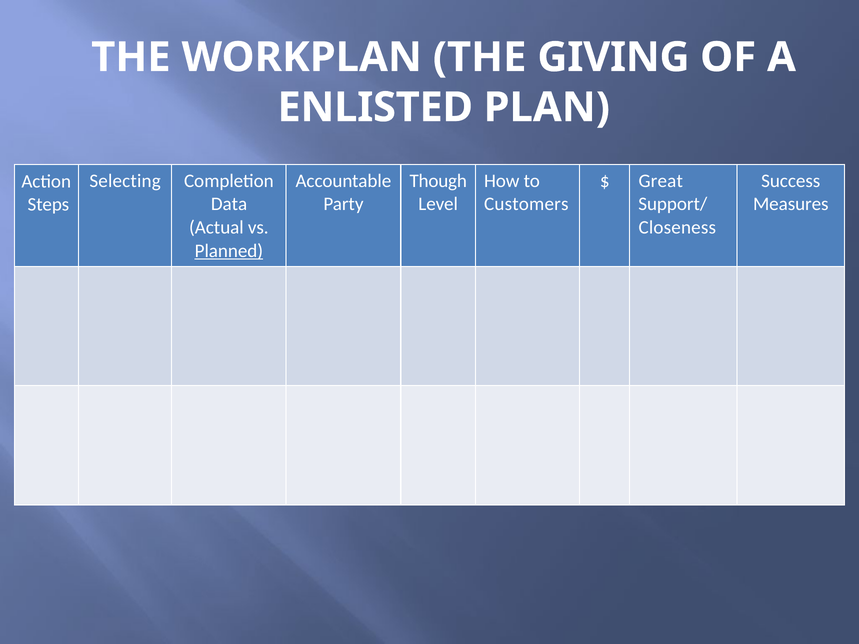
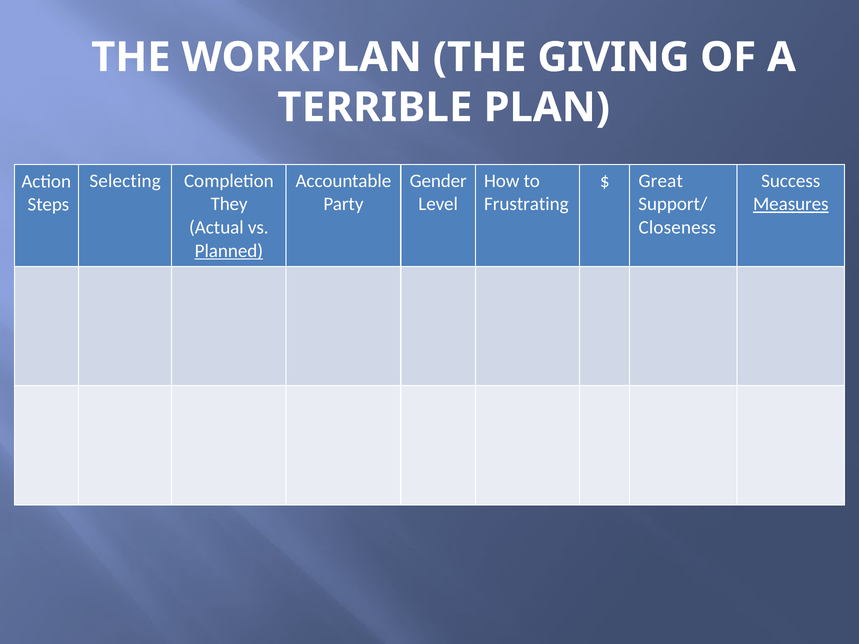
ENLISTED: ENLISTED -> TERRIBLE
Though: Though -> Gender
Data: Data -> They
Customers: Customers -> Frustrating
Measures underline: none -> present
